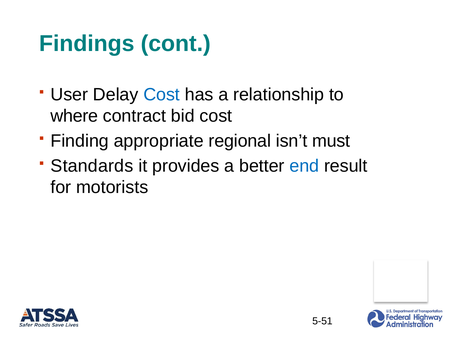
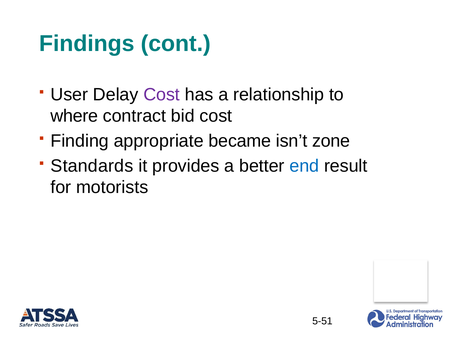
Cost at (162, 94) colour: blue -> purple
regional: regional -> became
must: must -> zone
